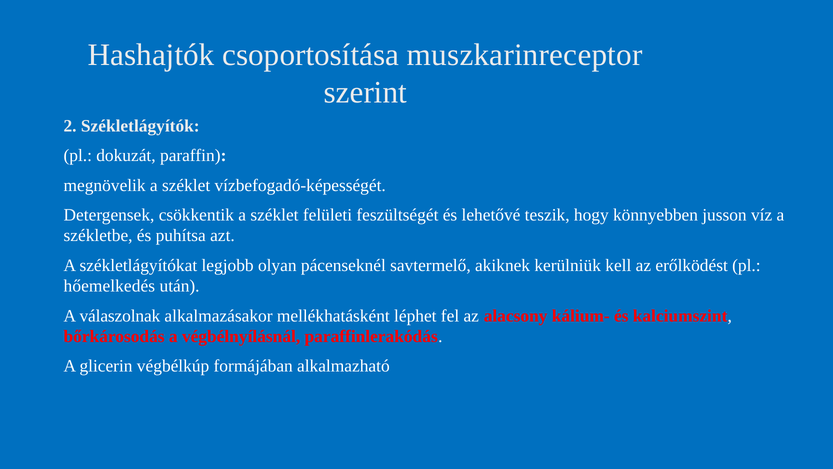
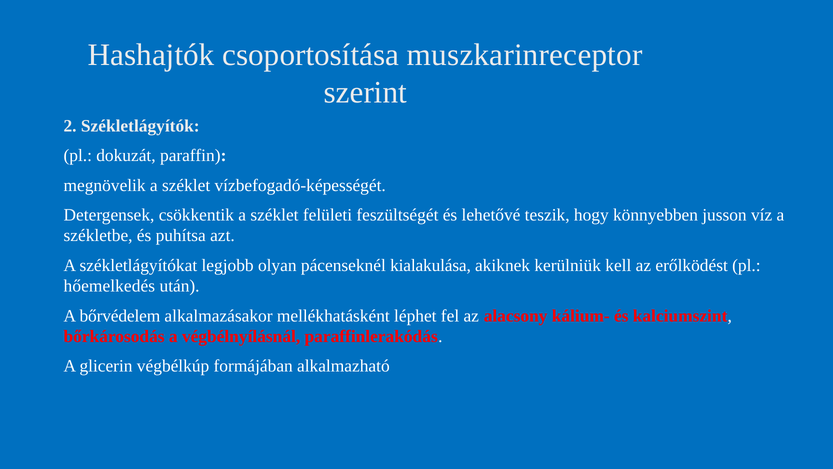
savtermelő: savtermelő -> kialakulása
válaszolnak: válaszolnak -> bőrvédelem
